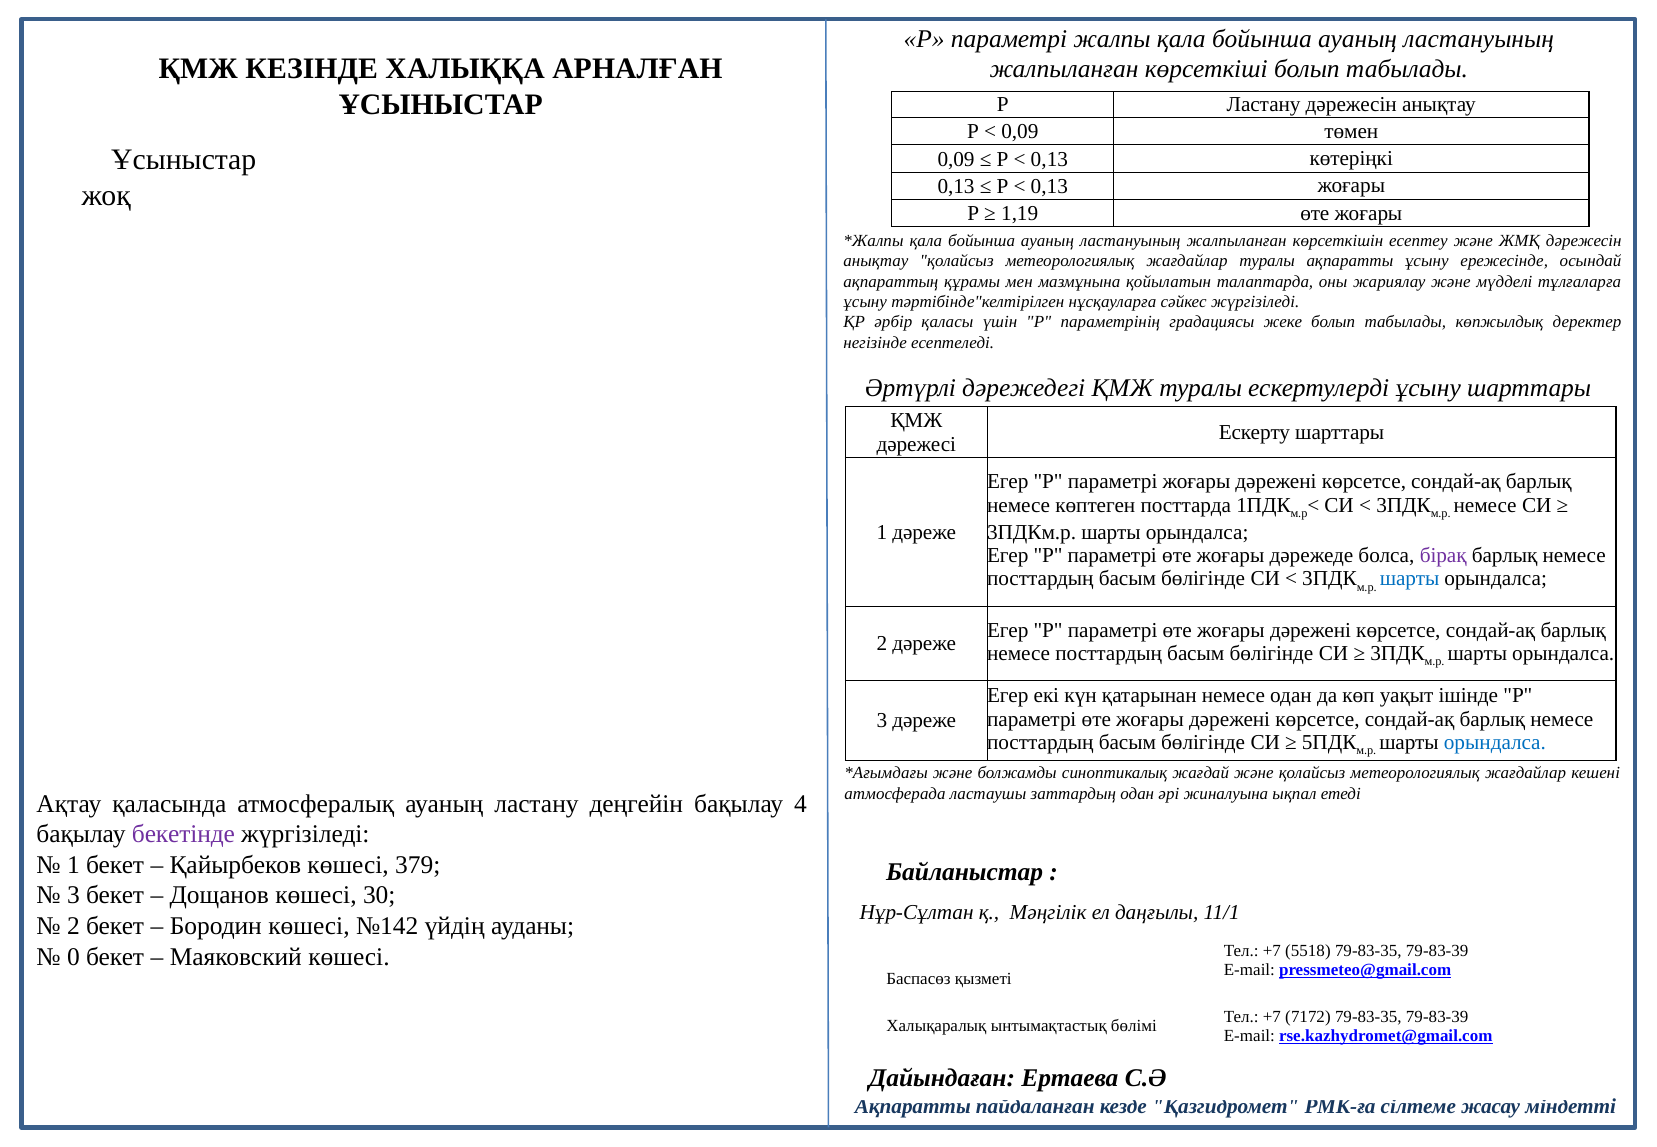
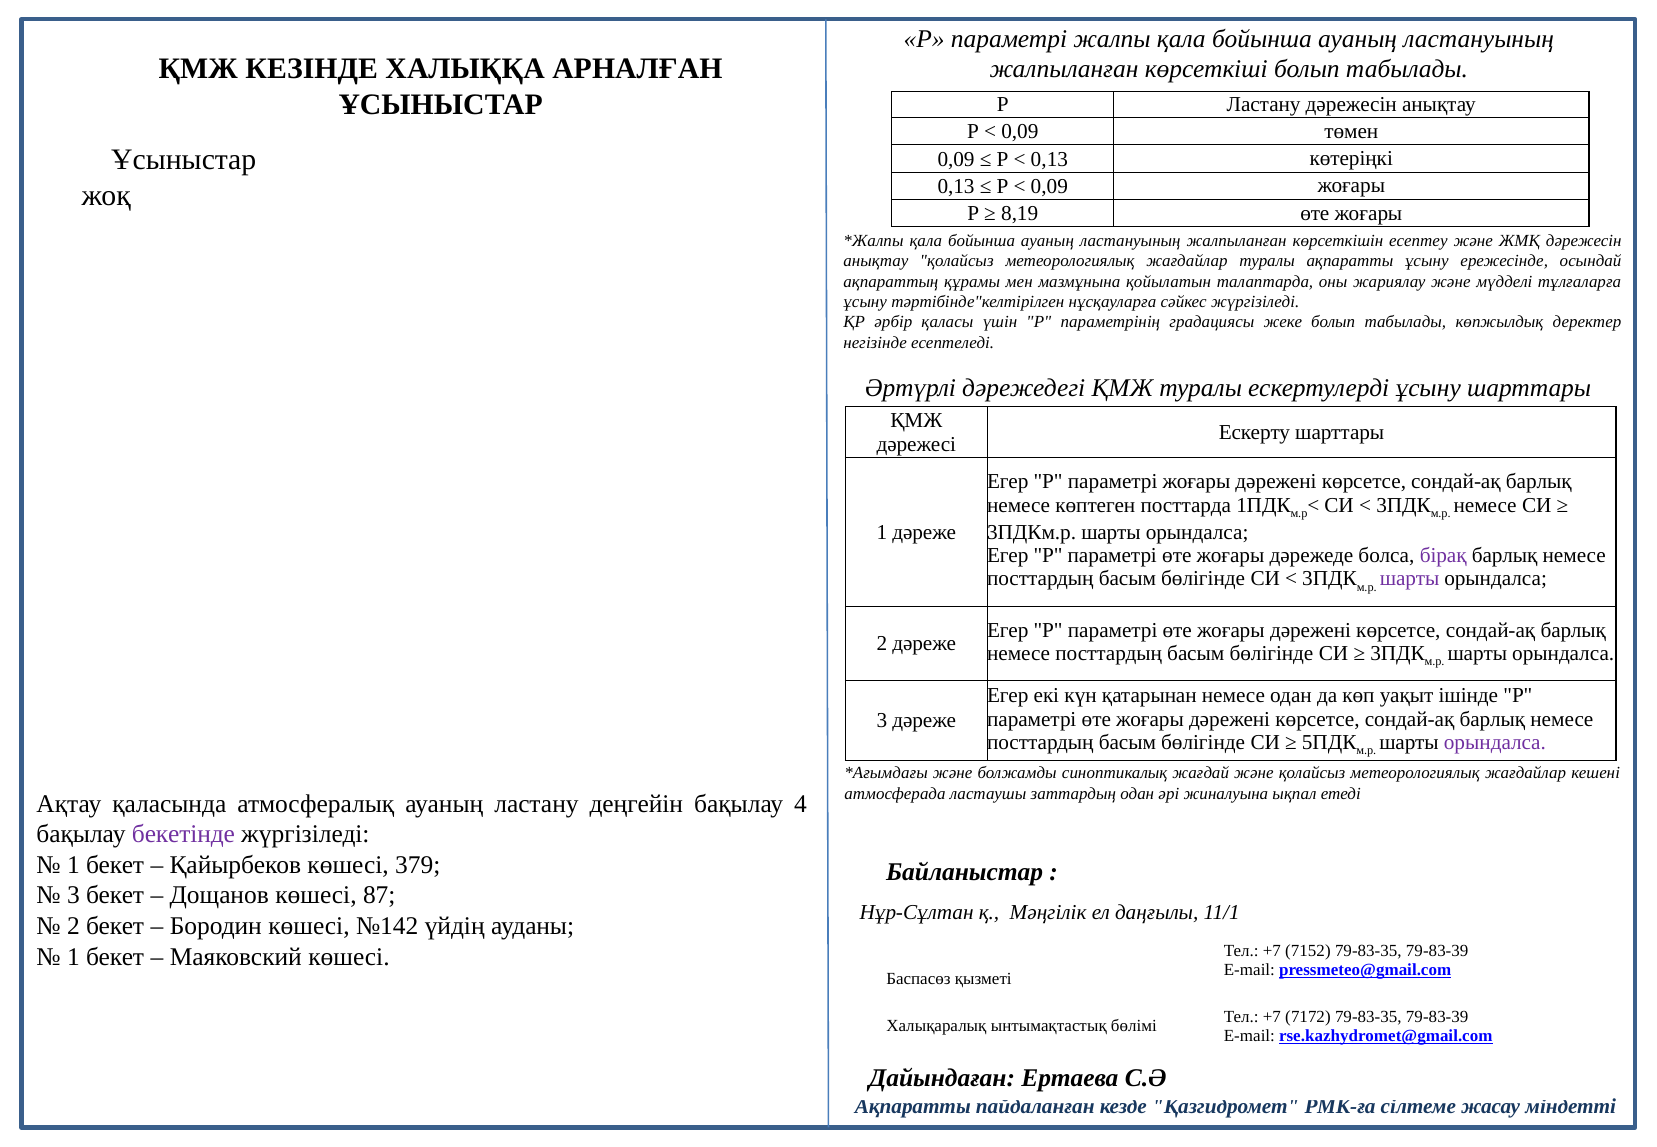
0,13 at (1049, 187): 0,13 -> 0,09
1,19: 1,19 -> 8,19
шарты at (1410, 579) colour: blue -> purple
орындалса at (1495, 743) colour: blue -> purple
30: 30 -> 87
5518: 5518 -> 7152
0 at (73, 957): 0 -> 1
